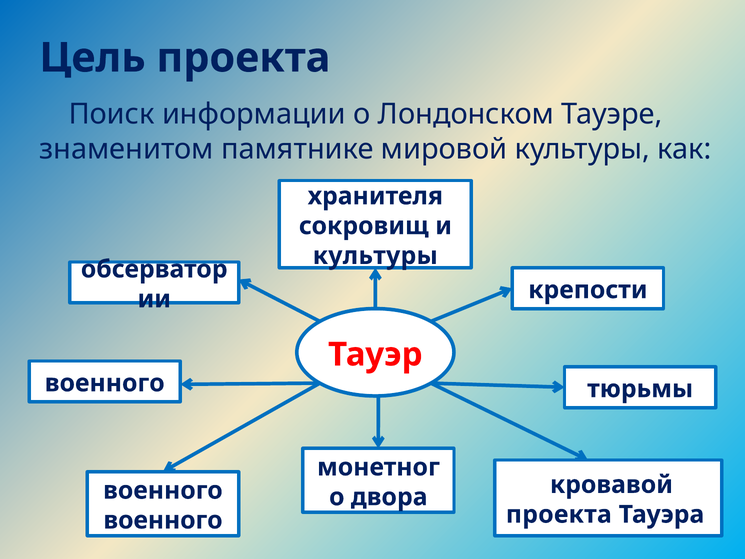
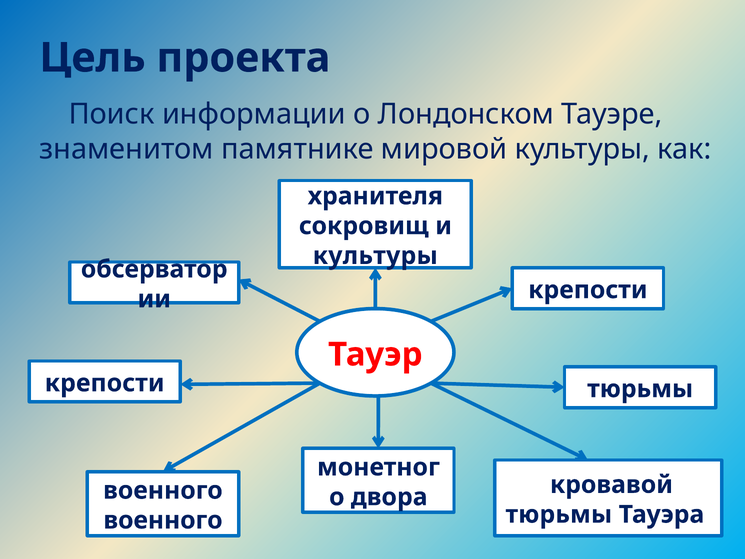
военного at (105, 383): военного -> крепости
проекта at (559, 514): проекта -> тюрьмы
